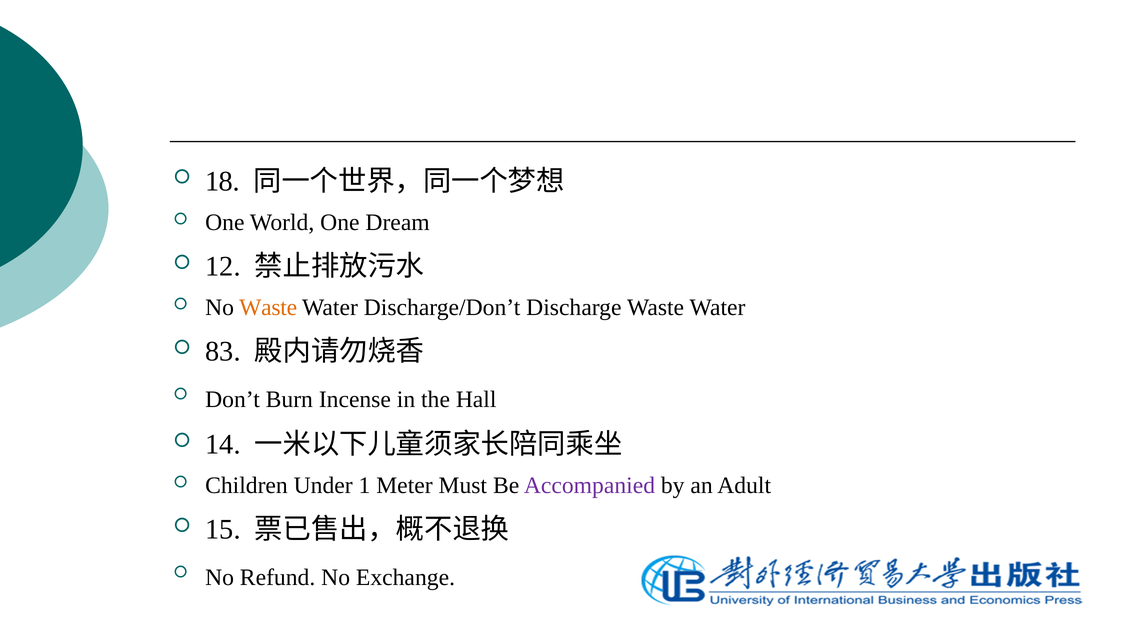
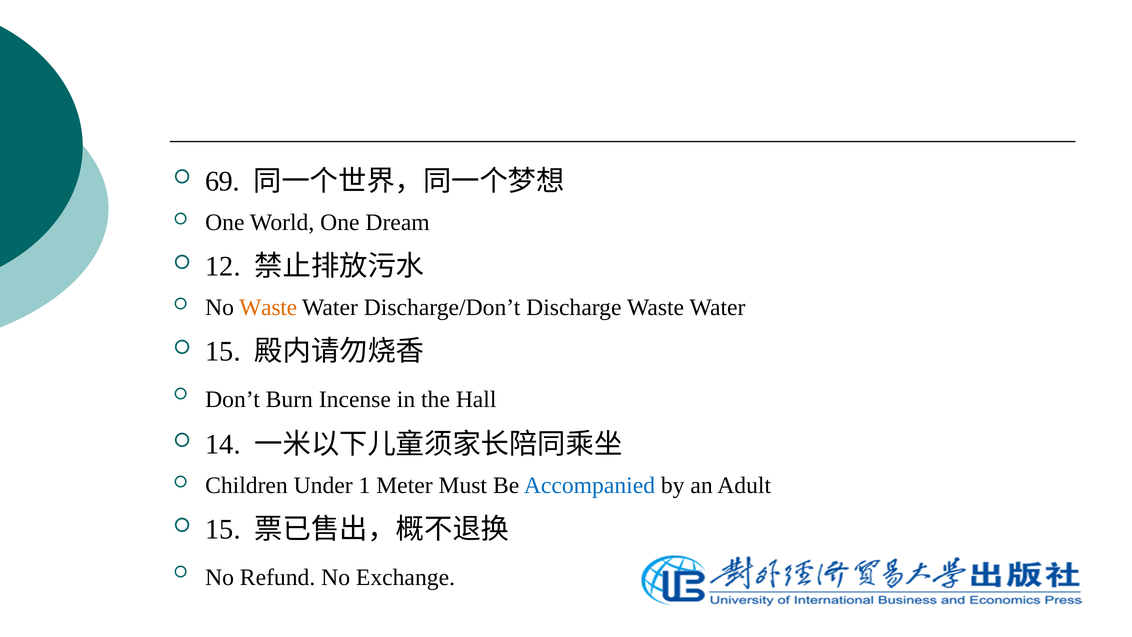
18: 18 -> 69
83 at (223, 351): 83 -> 15
Accompanied colour: purple -> blue
